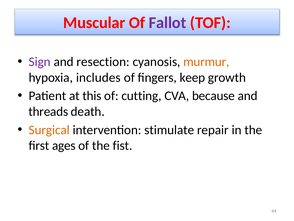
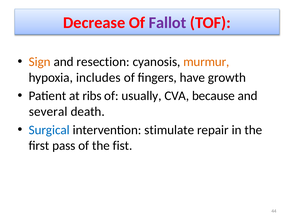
Muscular: Muscular -> Decrease
Sign colour: purple -> orange
keep: keep -> have
this: this -> ribs
cutting: cutting -> usually
threads: threads -> several
Surgical colour: orange -> blue
ages: ages -> pass
